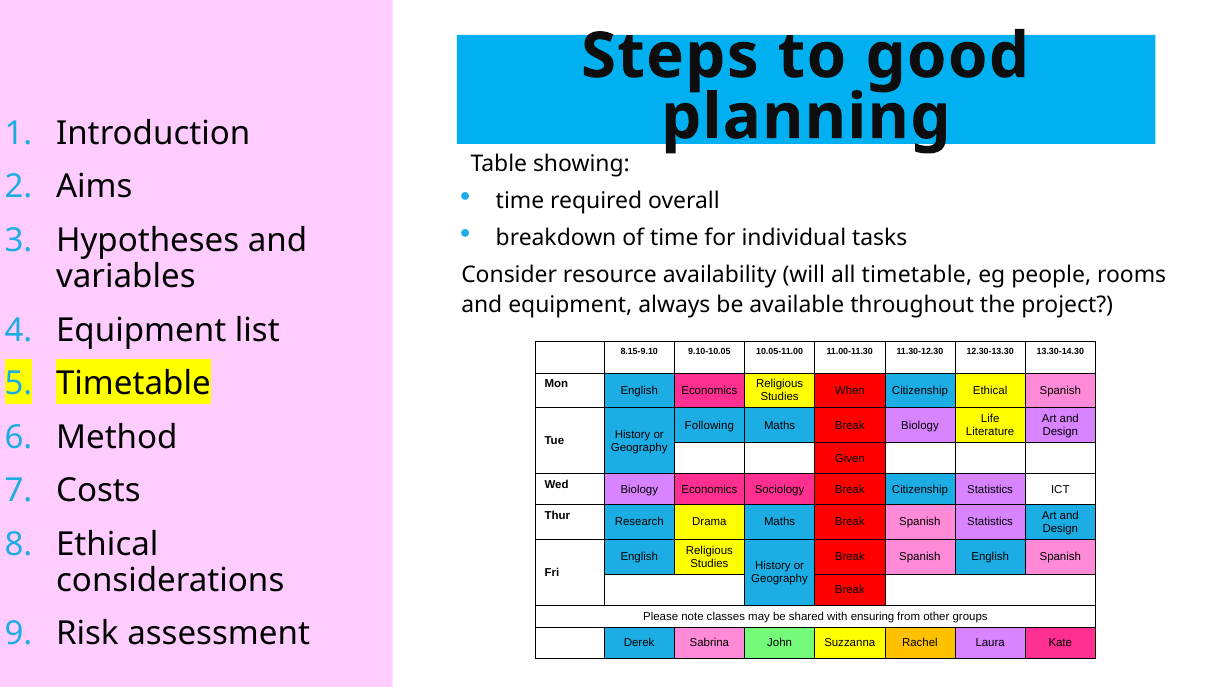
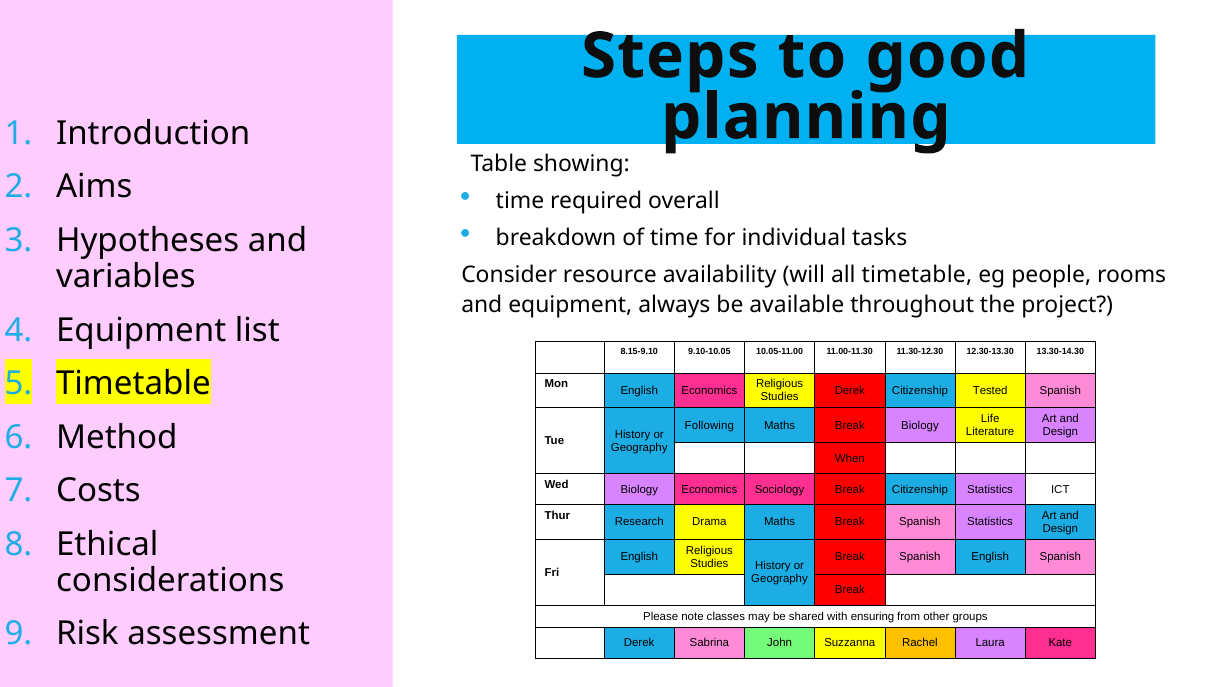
When at (850, 391): When -> Derek
Citizenship Ethical: Ethical -> Tested
Given: Given -> When
